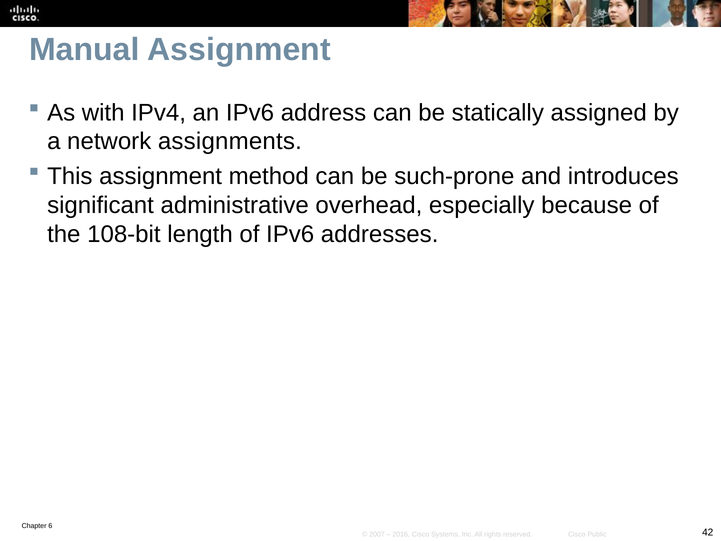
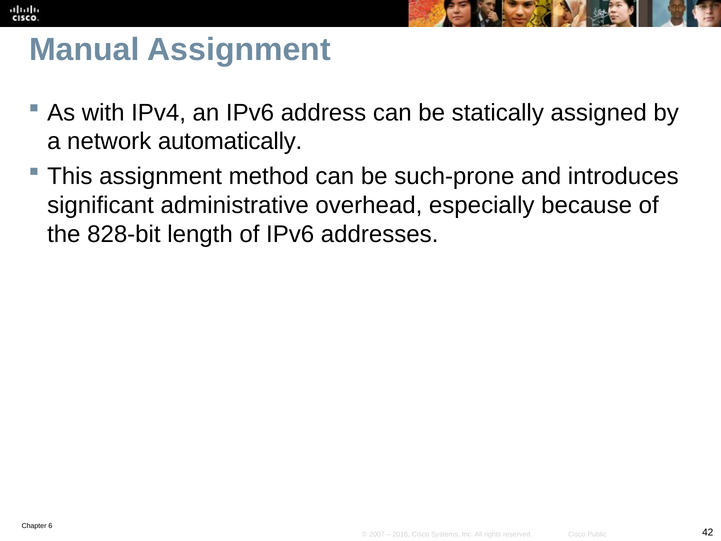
assignments: assignments -> automatically
108-bit: 108-bit -> 828-bit
